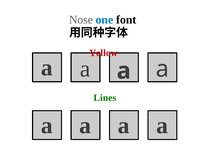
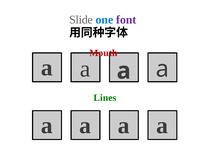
Nose: Nose -> Slide
font colour: black -> purple
Yellow: Yellow -> Mouth
